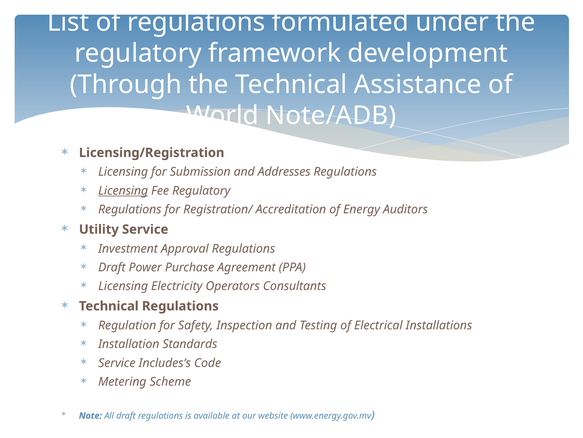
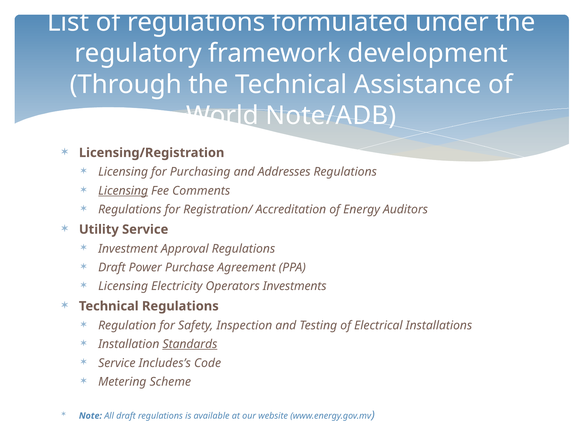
Submission: Submission -> Purchasing
Fee Regulatory: Regulatory -> Comments
Consultants: Consultants -> Investments
Standards underline: none -> present
